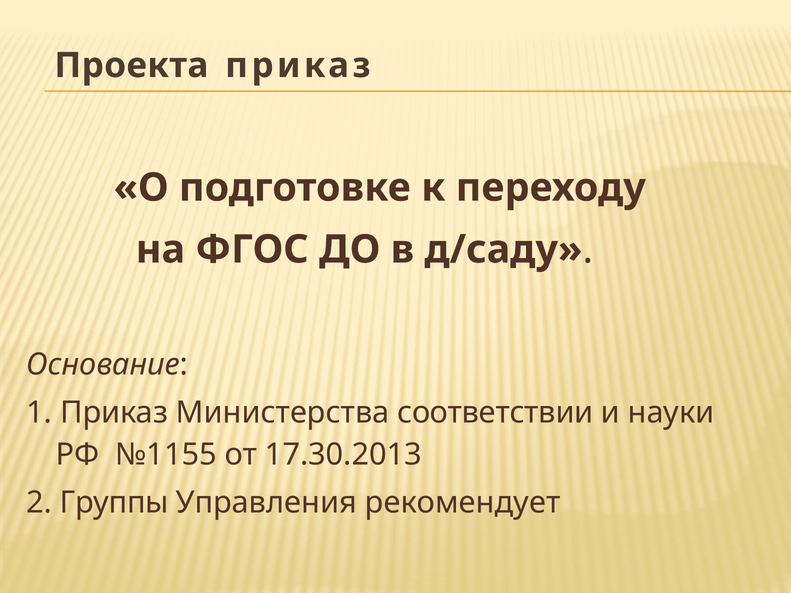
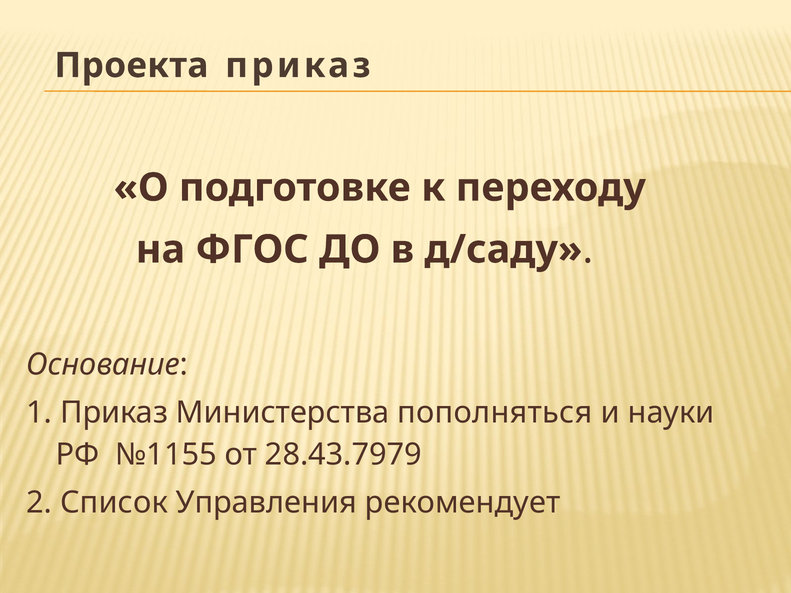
соответствии: соответствии -> пополняться
17.30.2013: 17.30.2013 -> 28.43.7979
Группы: Группы -> Список
